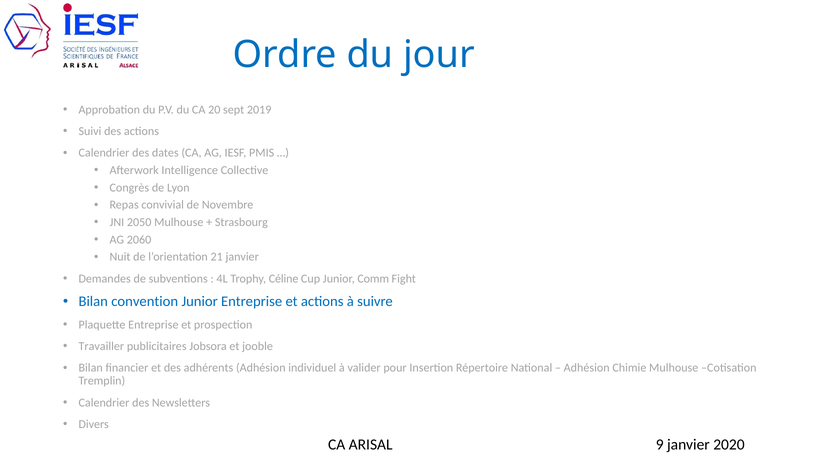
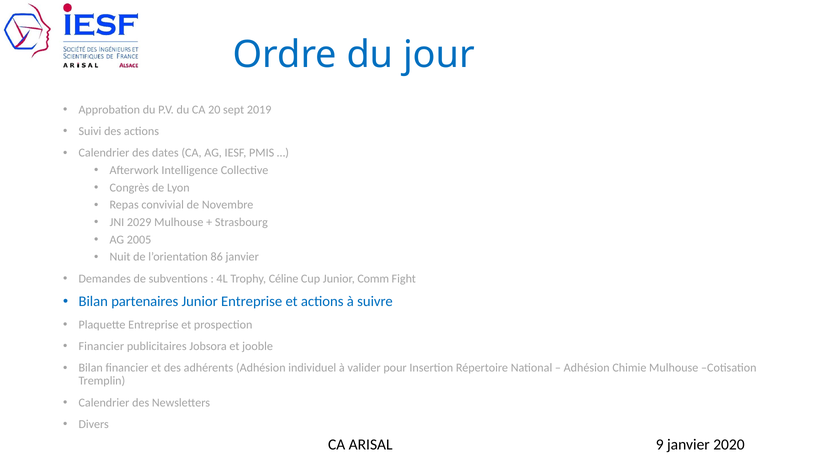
2050: 2050 -> 2029
2060: 2060 -> 2005
21: 21 -> 86
convention: convention -> partenaires
Travailler at (101, 346): Travailler -> Financier
